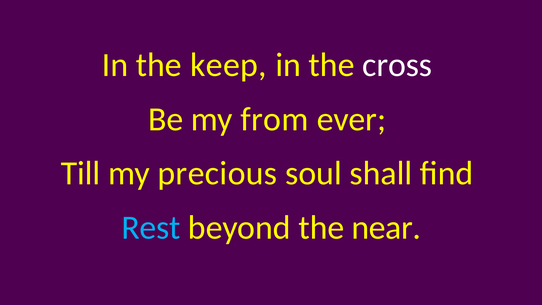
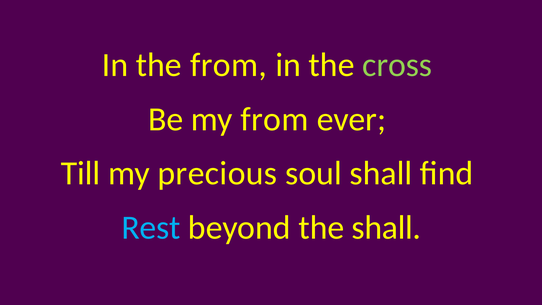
the keep: keep -> from
cross colour: white -> light green
the near: near -> shall
